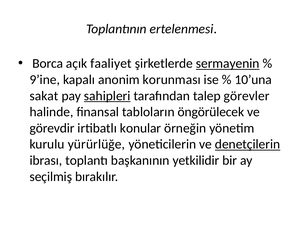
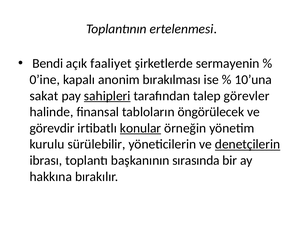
Borca: Borca -> Bendi
sermayenin underline: present -> none
9’ine: 9’ine -> 0’ine
korunması: korunması -> bırakılması
konular underline: none -> present
yürürlüğe: yürürlüğe -> sürülebilir
yetkilidir: yetkilidir -> sırasında
seçilmiş: seçilmiş -> hakkına
